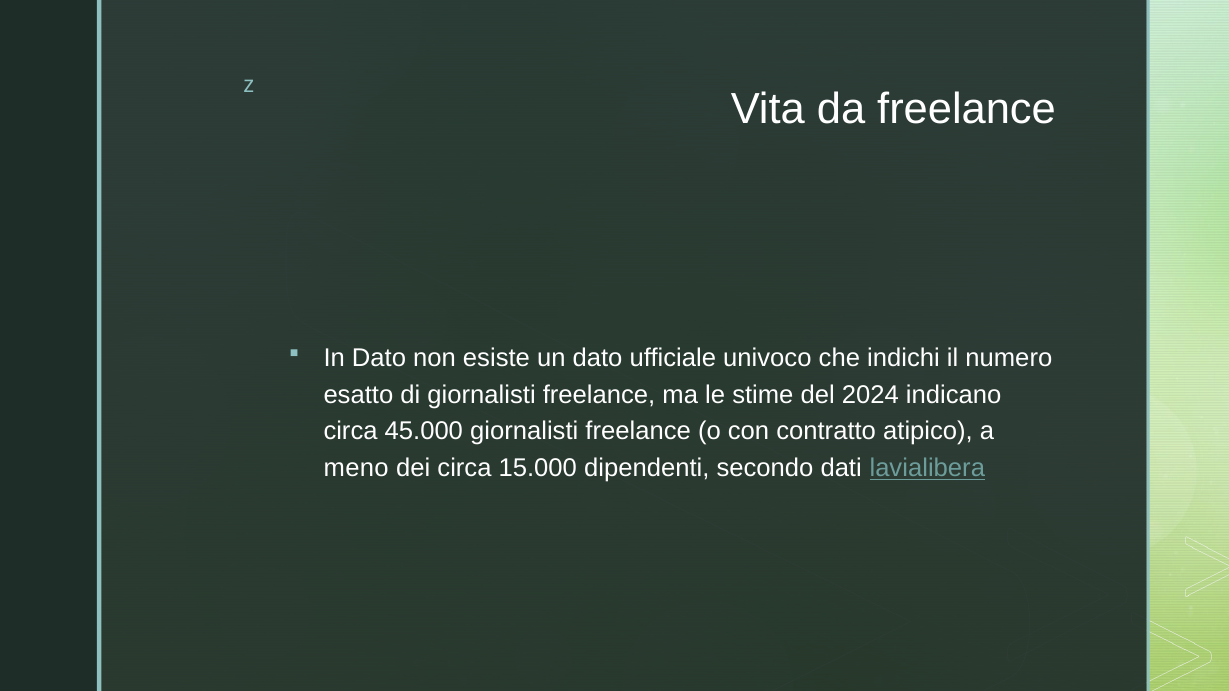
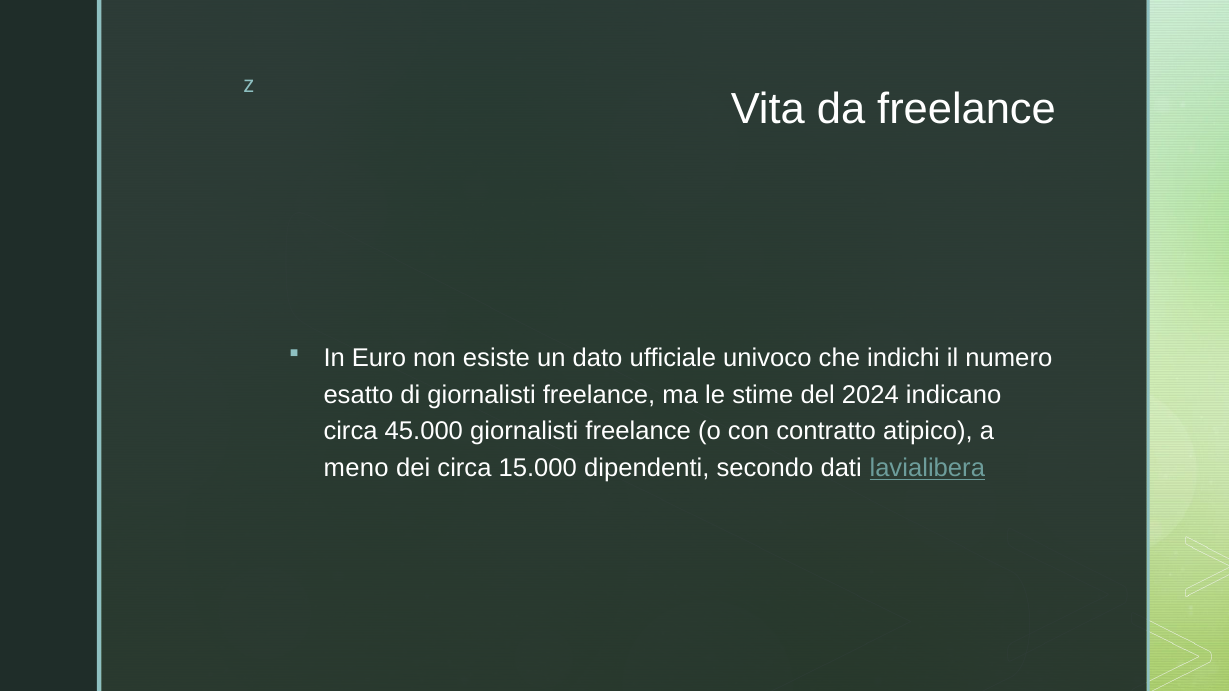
In Dato: Dato -> Euro
